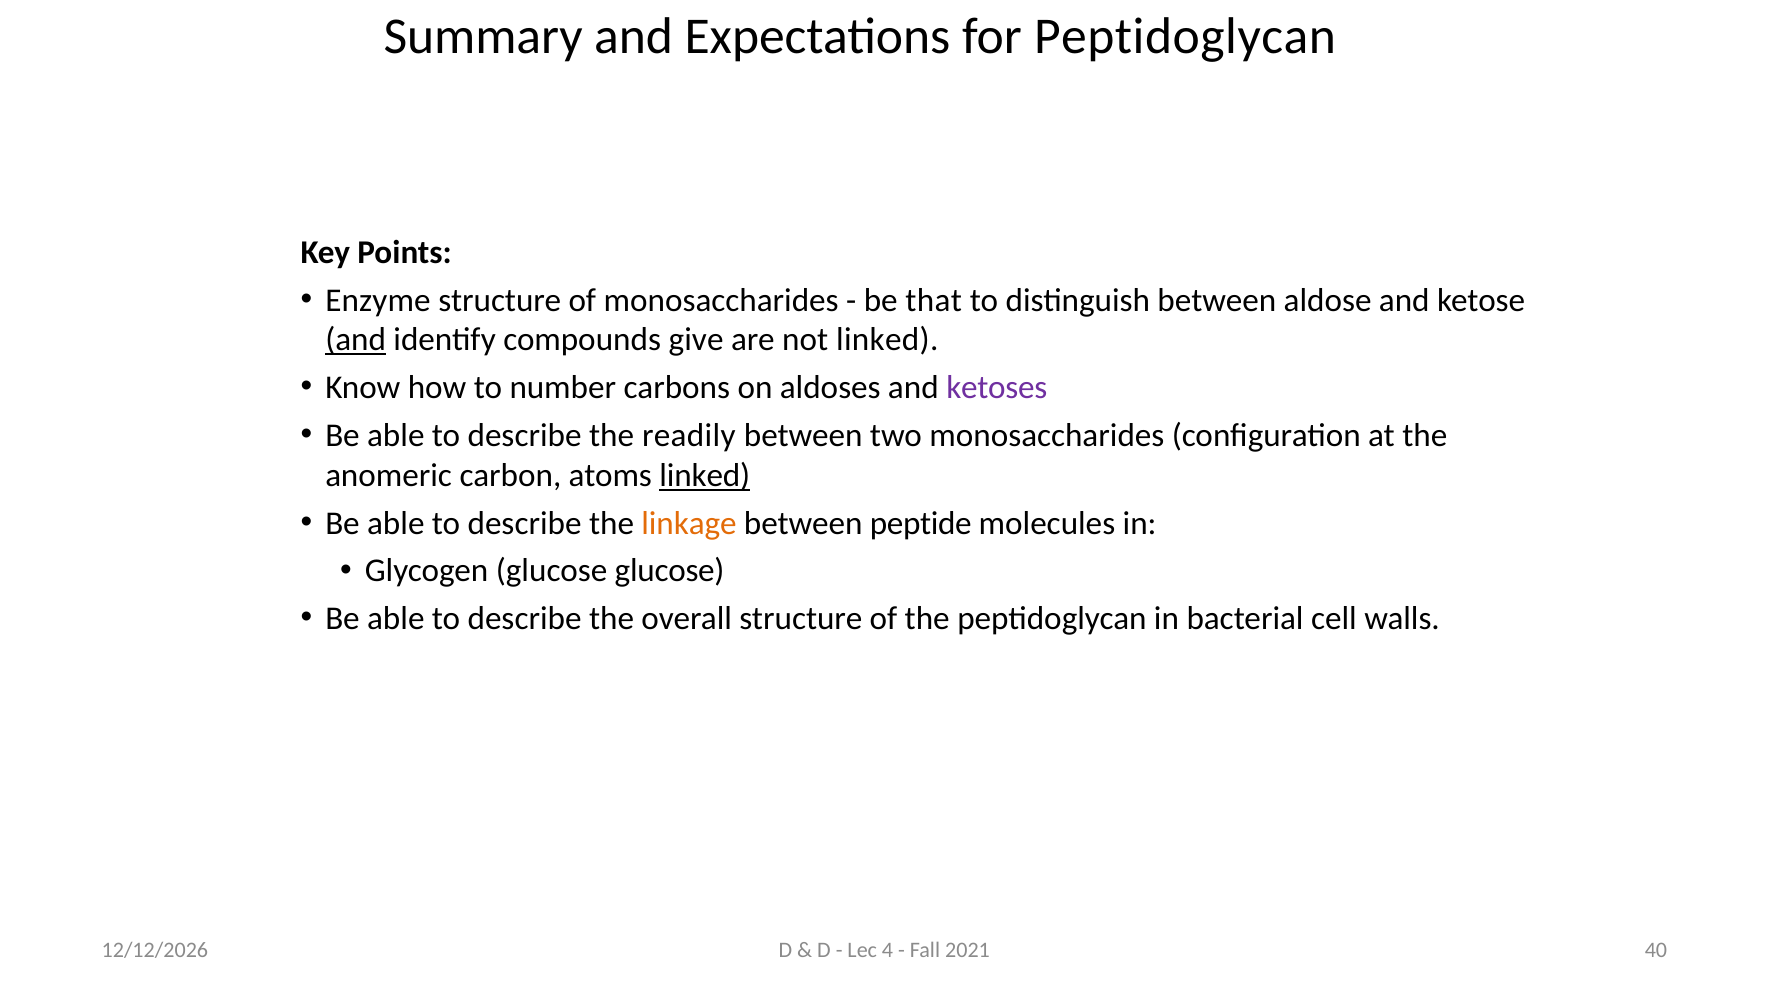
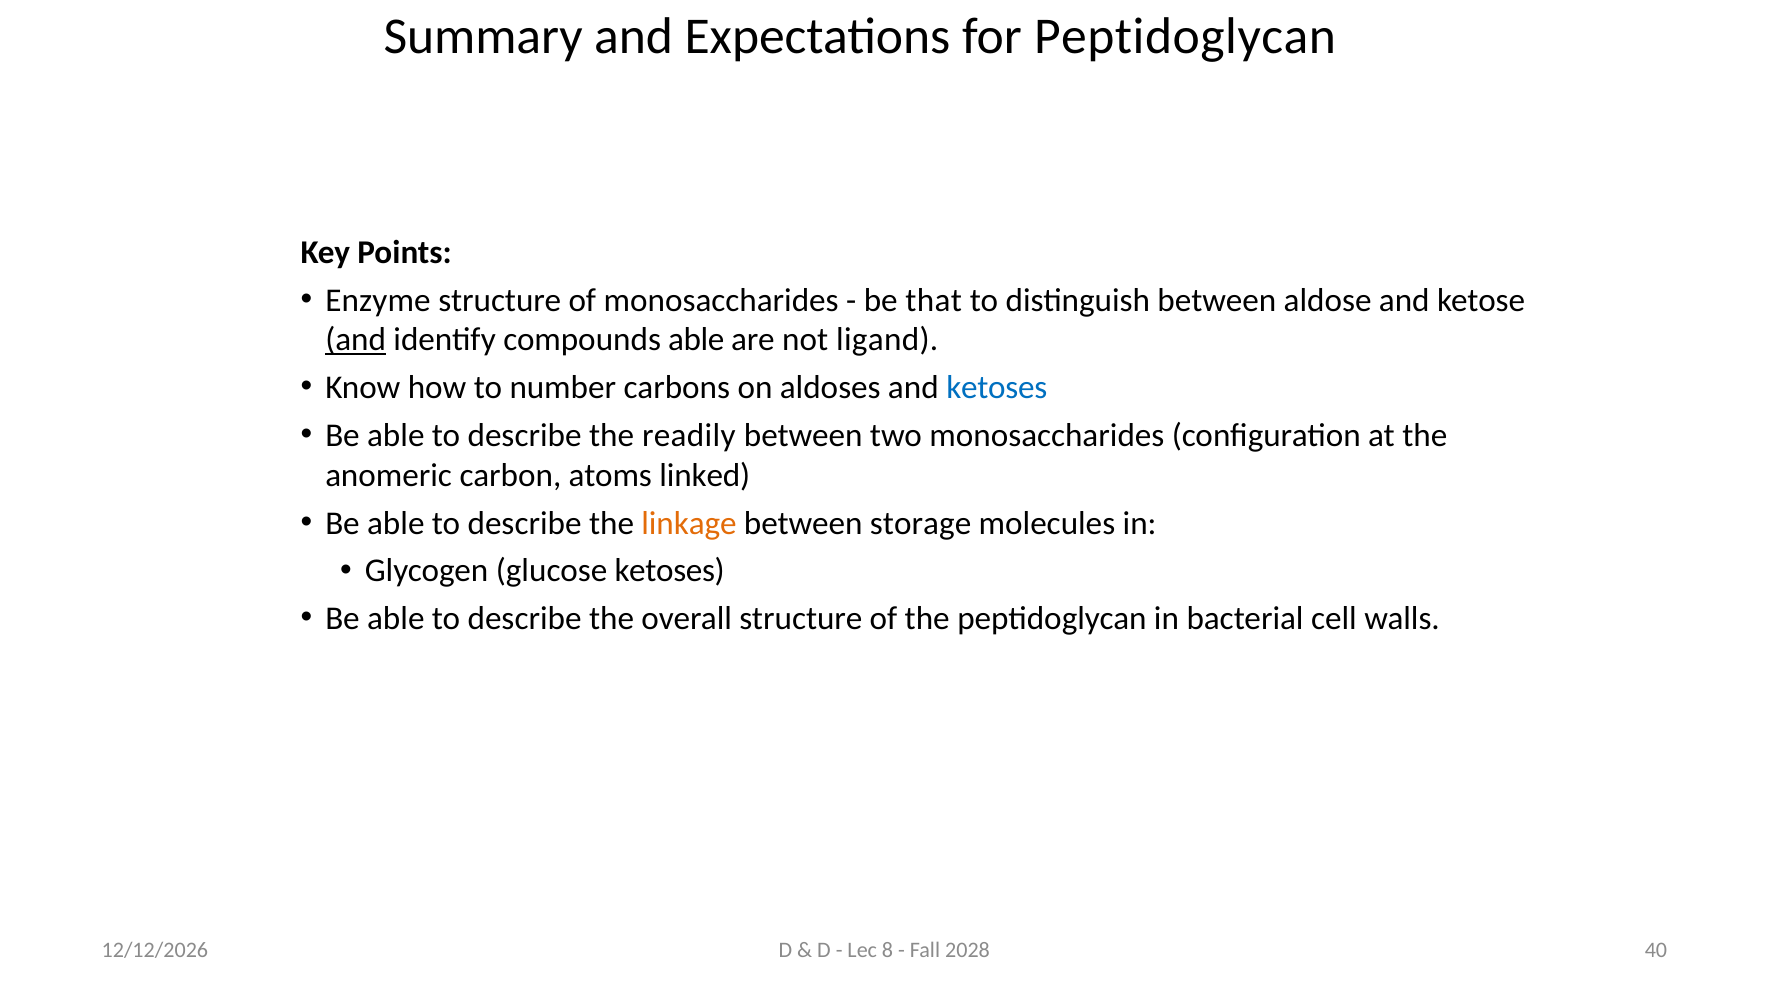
compounds give: give -> able
not linked: linked -> ligand
ketoses at (997, 388) colour: purple -> blue
linked at (705, 475) underline: present -> none
peptide: peptide -> storage
glucose glucose: glucose -> ketoses
4: 4 -> 8
2021: 2021 -> 2028
